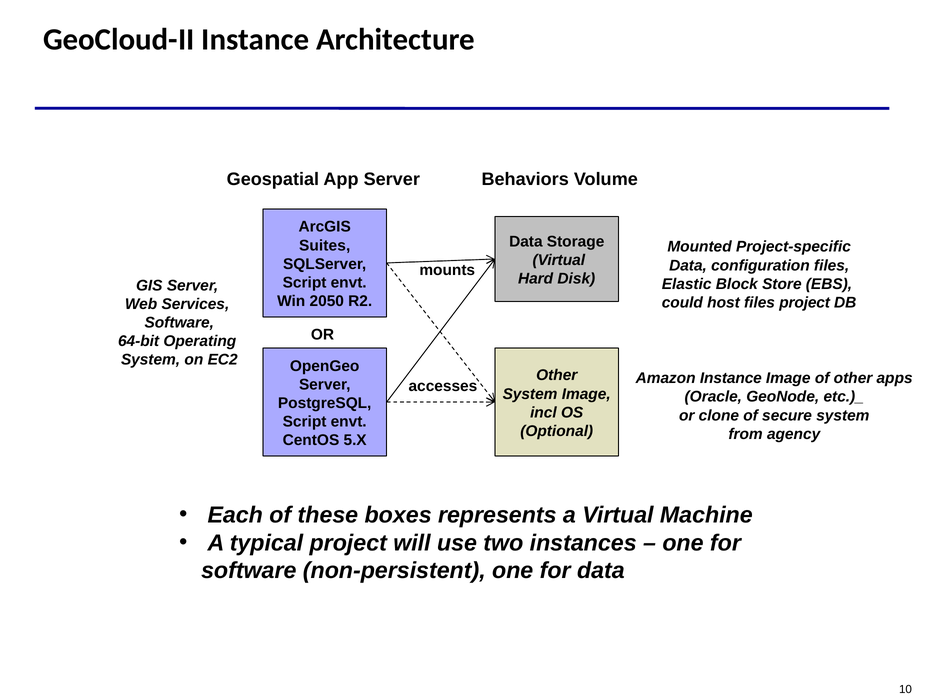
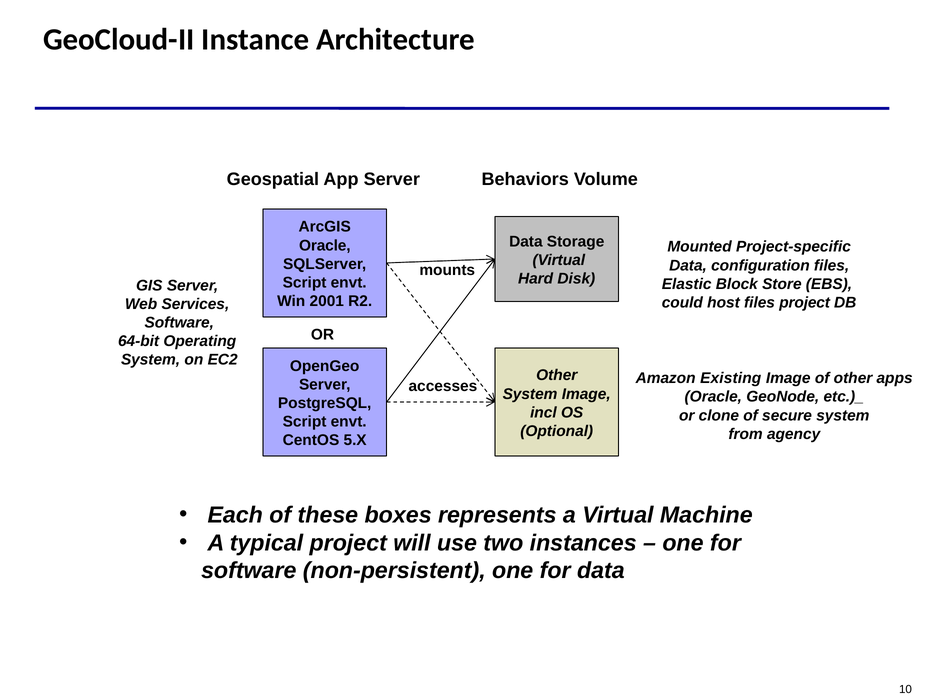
Suites at (325, 245): Suites -> Oracle
2050: 2050 -> 2001
Amazon Instance: Instance -> Existing
